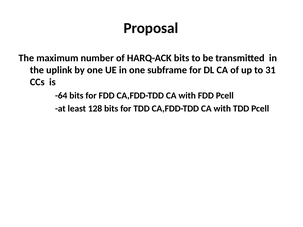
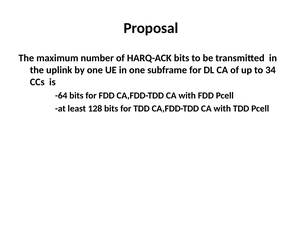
31: 31 -> 34
